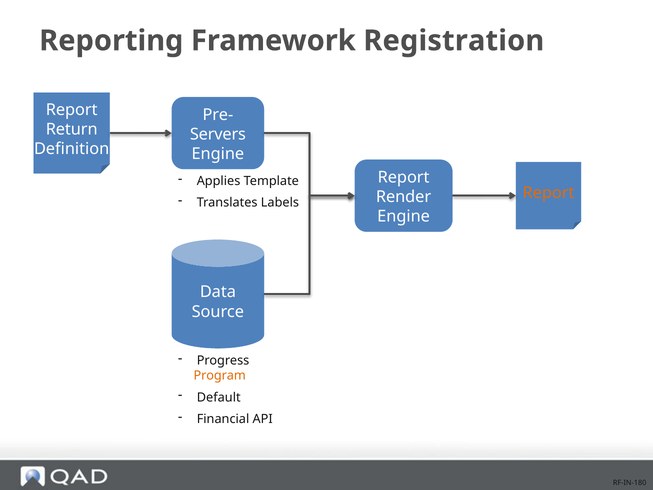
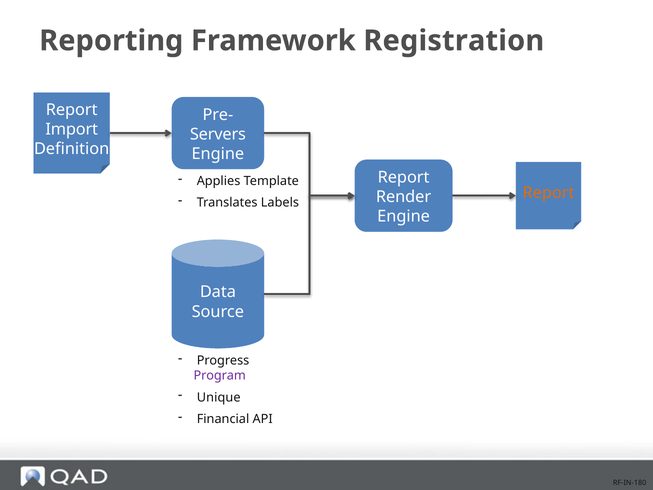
Return: Return -> Import
Program colour: orange -> purple
Default: Default -> Unique
